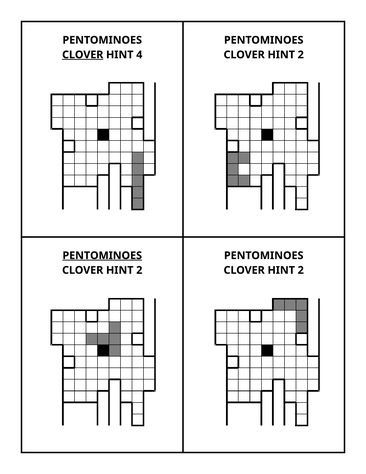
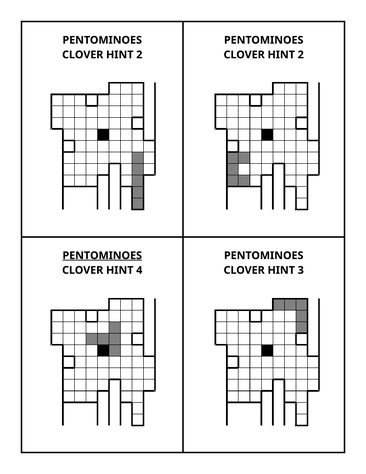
CLOVER at (83, 55) underline: present -> none
4 at (139, 55): 4 -> 2
2 at (139, 270): 2 -> 4
2 at (301, 270): 2 -> 3
